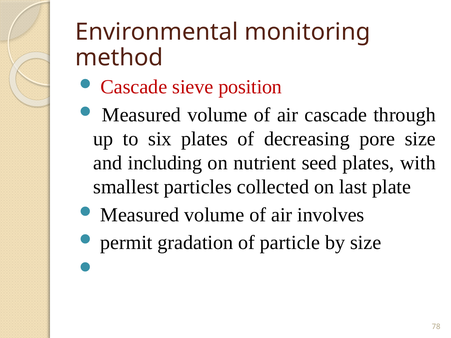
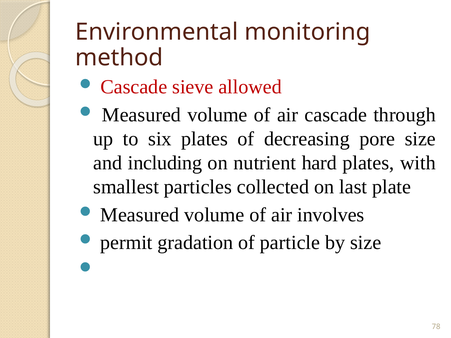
position: position -> allowed
seed: seed -> hard
